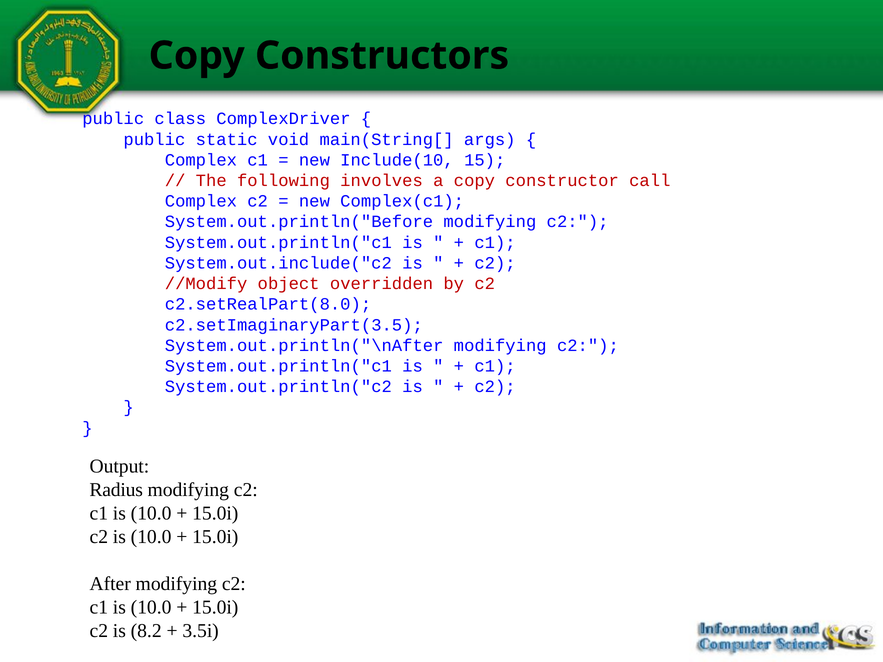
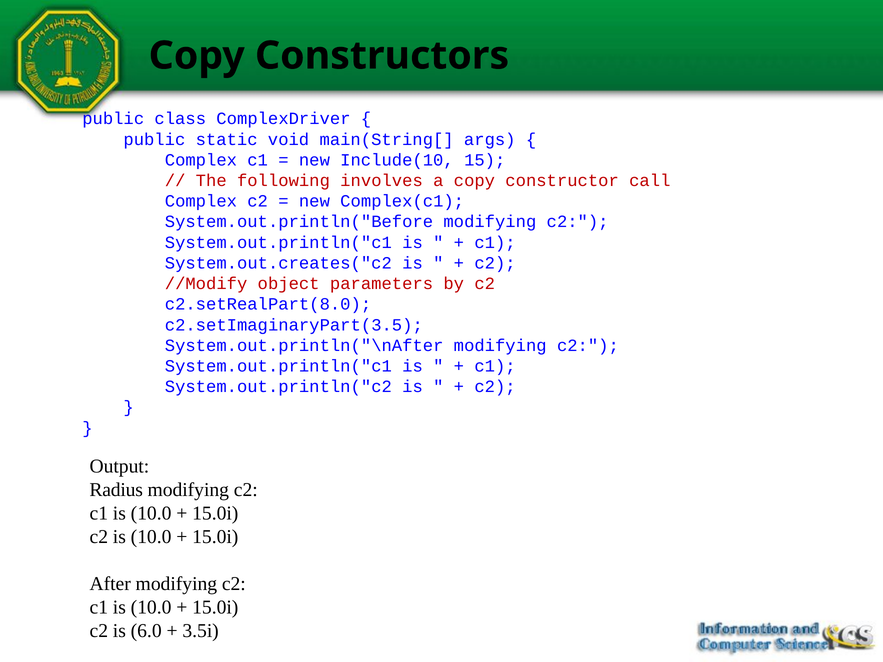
System.out.include("c2: System.out.include("c2 -> System.out.creates("c2
overridden: overridden -> parameters
8.2: 8.2 -> 6.0
